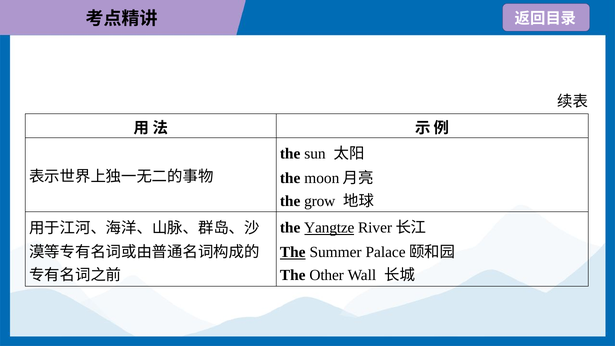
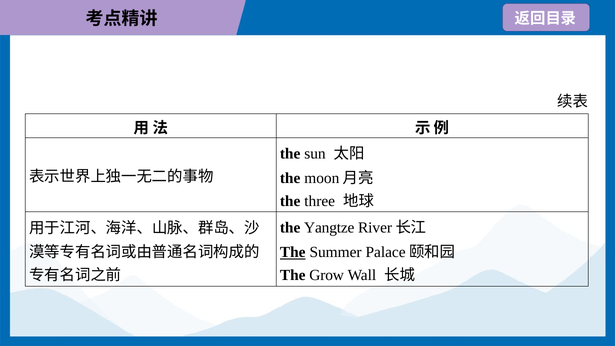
grow: grow -> three
Yangtze underline: present -> none
Other: Other -> Grow
